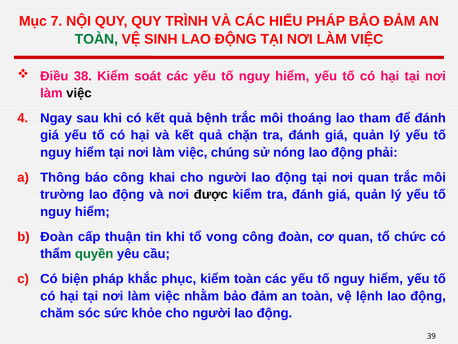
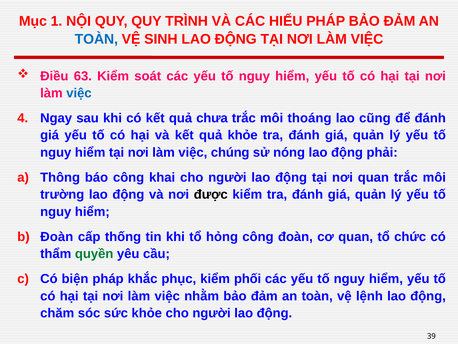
7: 7 -> 1
TOÀN at (96, 39) colour: green -> blue
38: 38 -> 63
việc at (79, 93) colour: black -> blue
bệnh: bệnh -> chưa
tham: tham -> cũng
quả chặn: chặn -> khỏe
thuận: thuận -> thống
vong: vong -> hỏng
kiểm toàn: toàn -> phối
